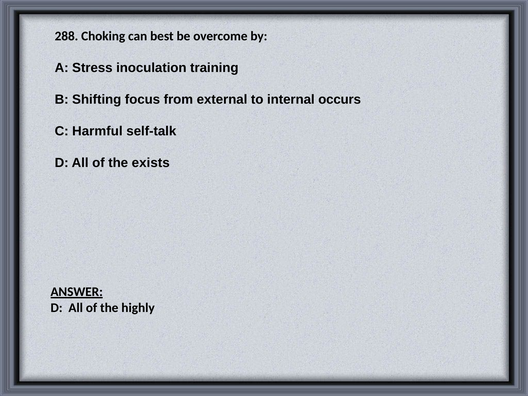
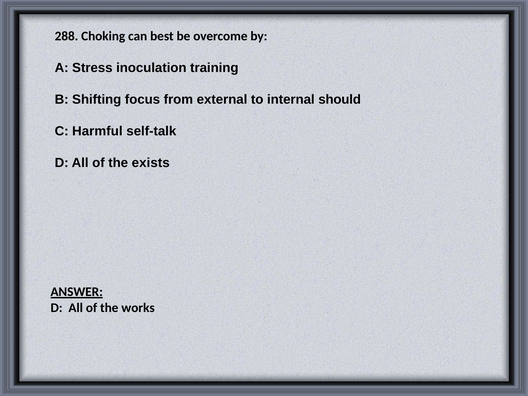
occurs: occurs -> should
highly: highly -> works
